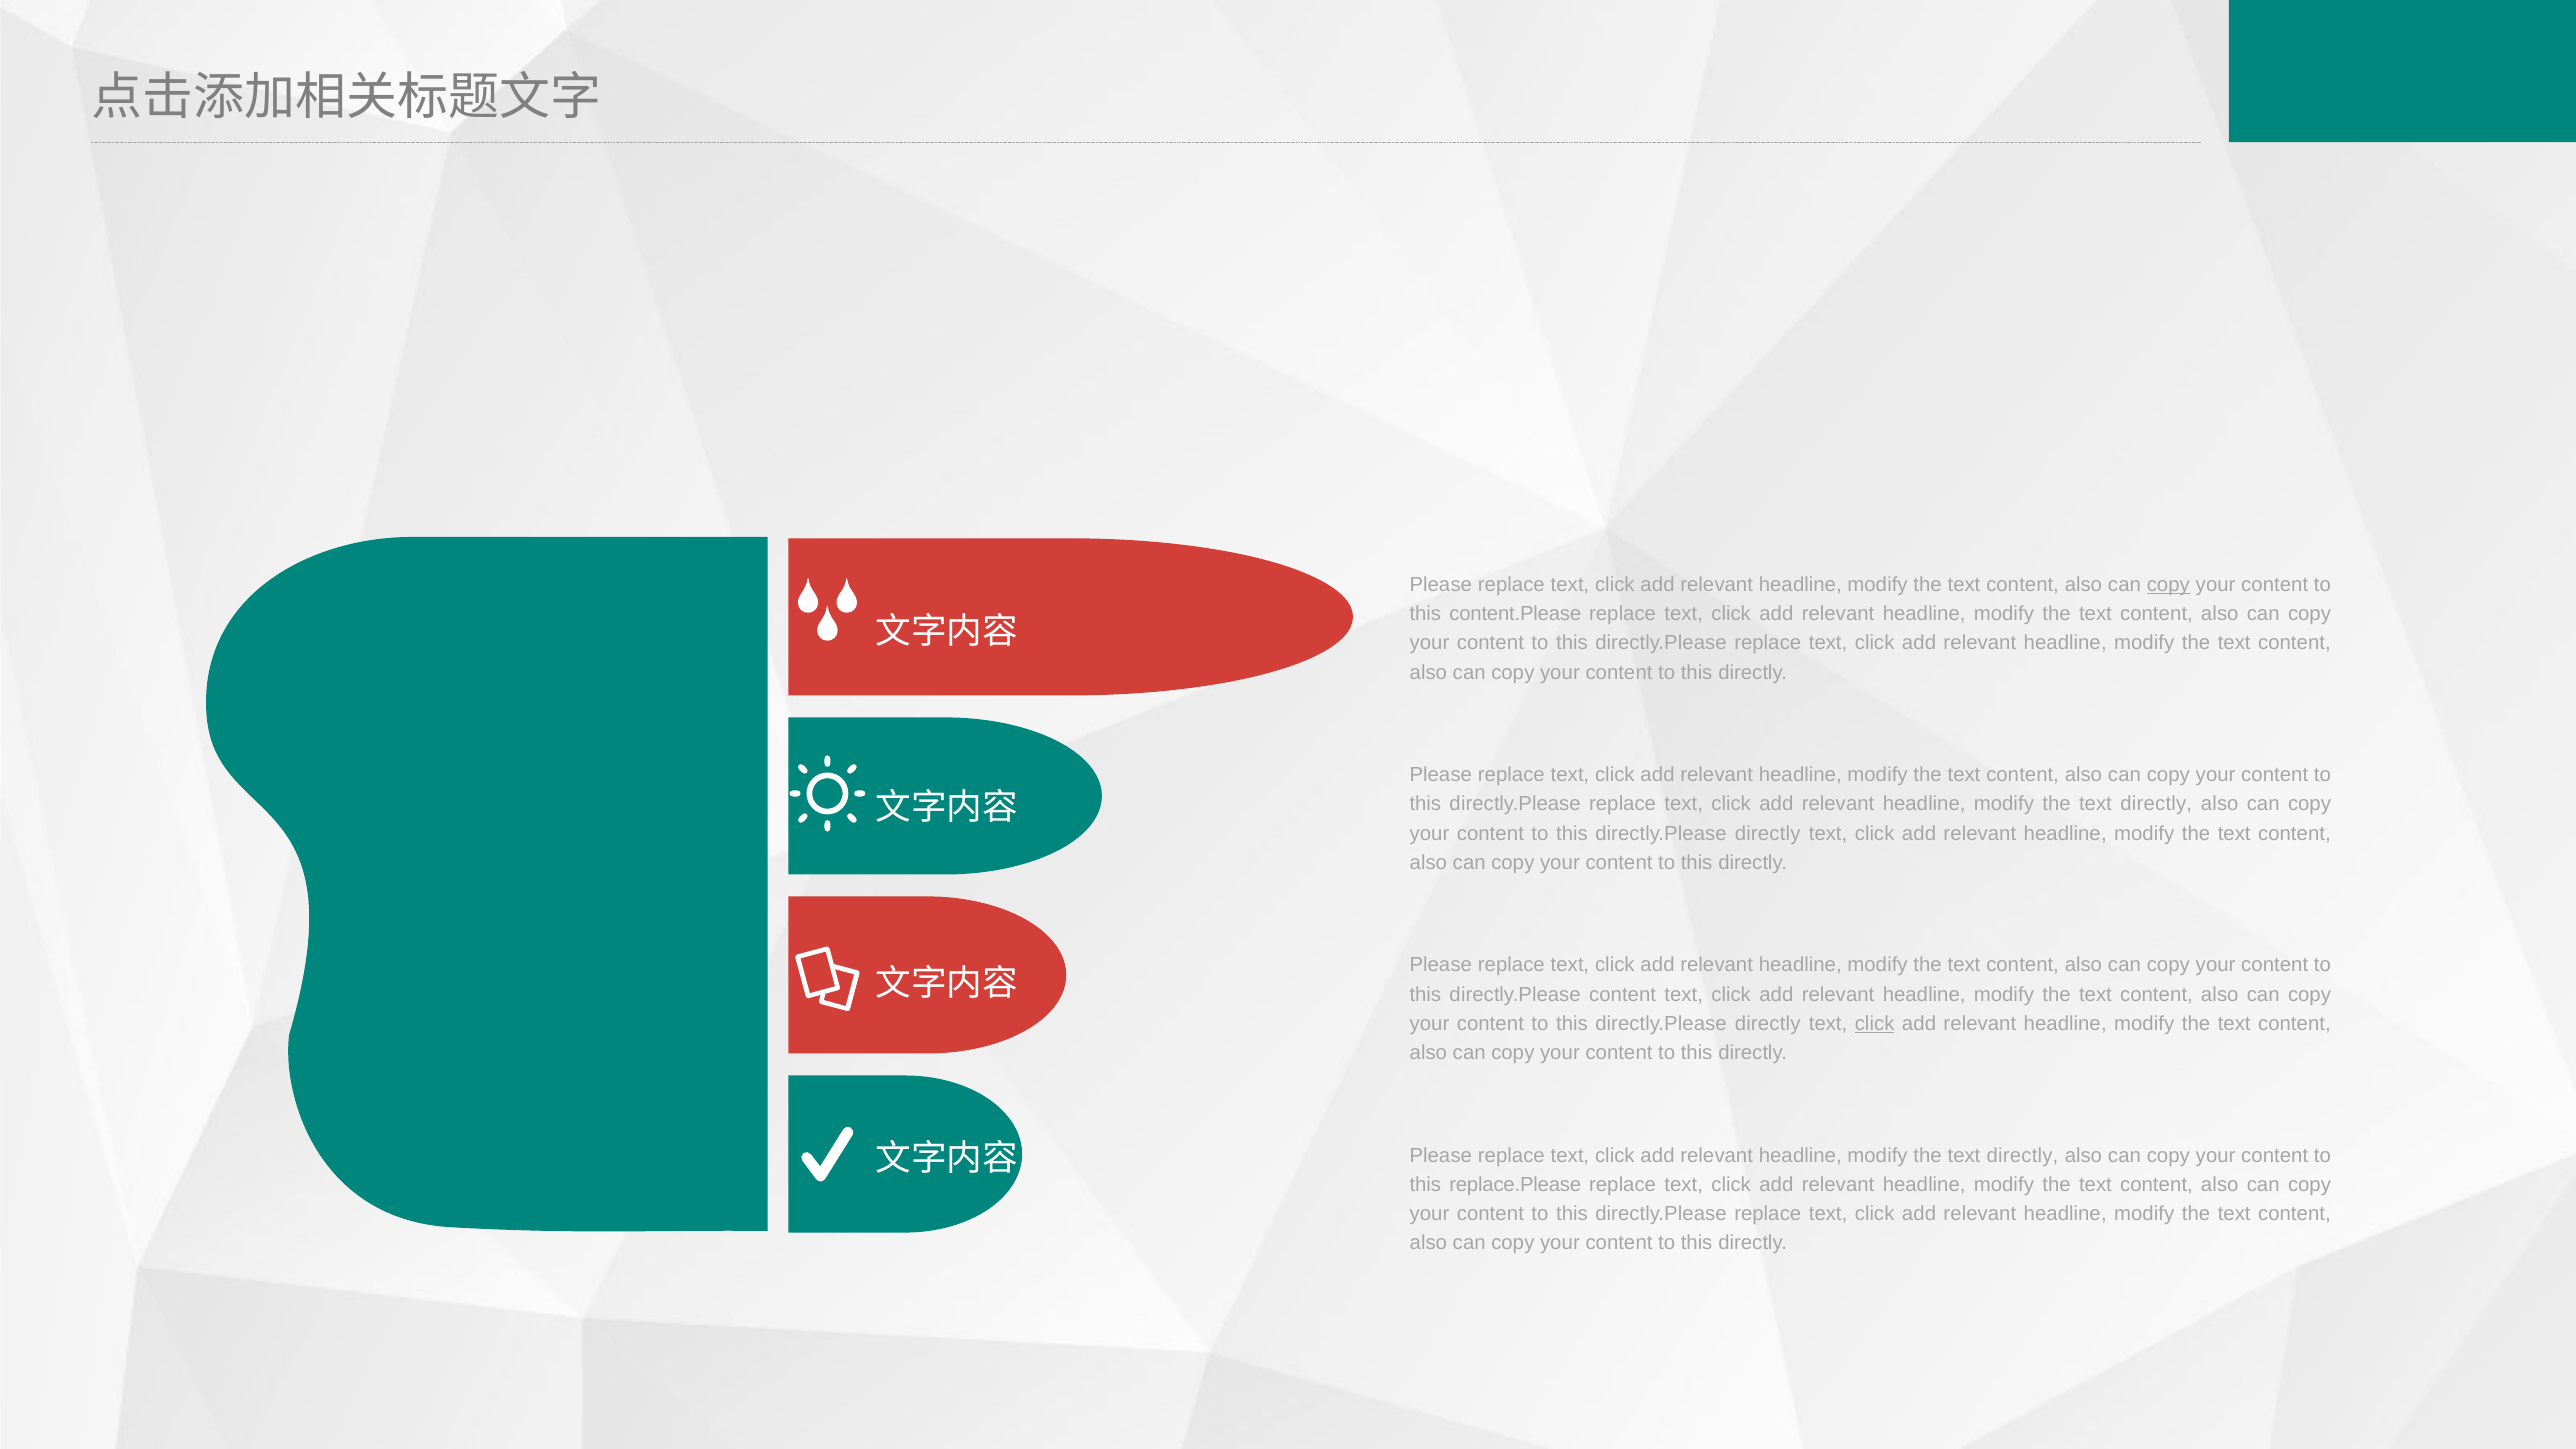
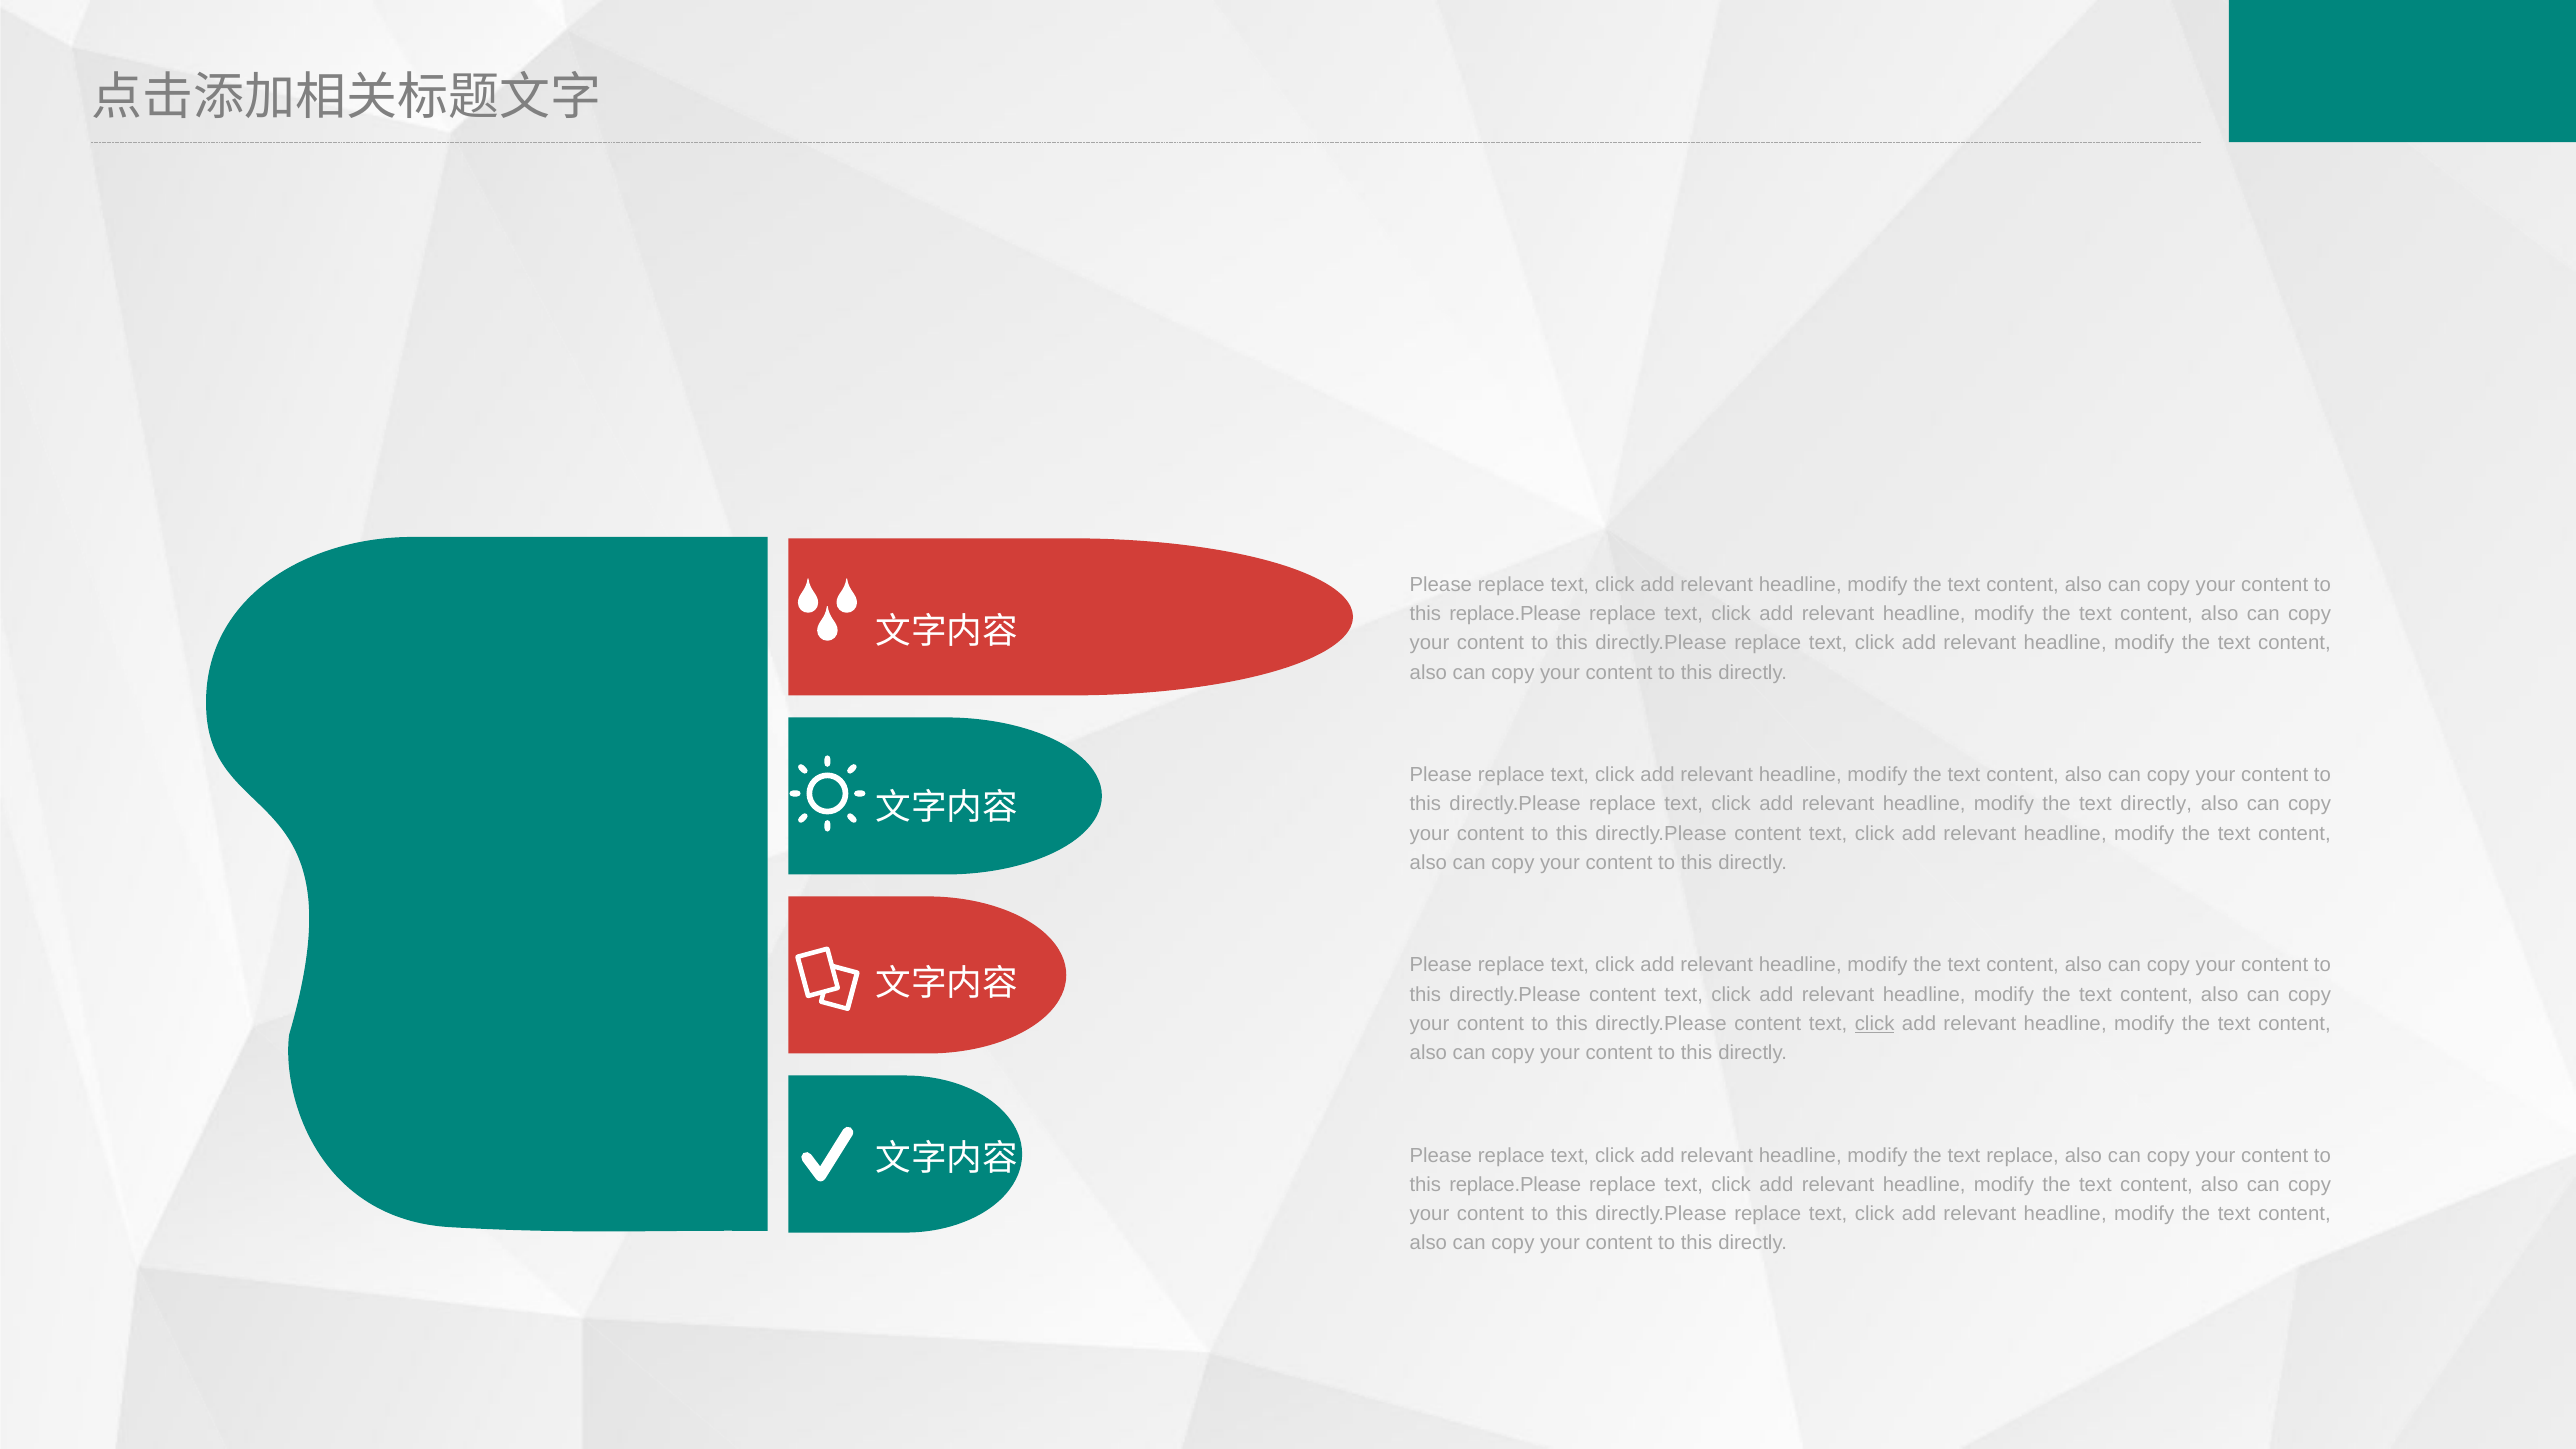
copy at (2168, 585) underline: present -> none
content.Please at (1515, 614): content.Please -> replace.Please
directly at (1768, 833): directly -> content
directly at (1768, 1024): directly -> content
directly at (2022, 1155): directly -> replace
